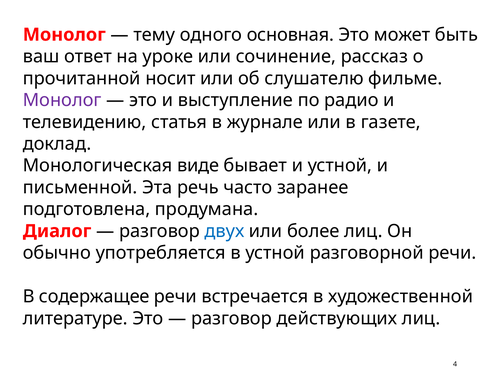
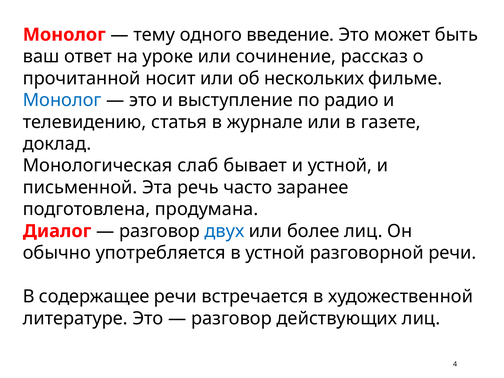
основная: основная -> введение
слушателю: слушателю -> нескольких
Монолог at (62, 100) colour: purple -> blue
виде: виде -> слаб
